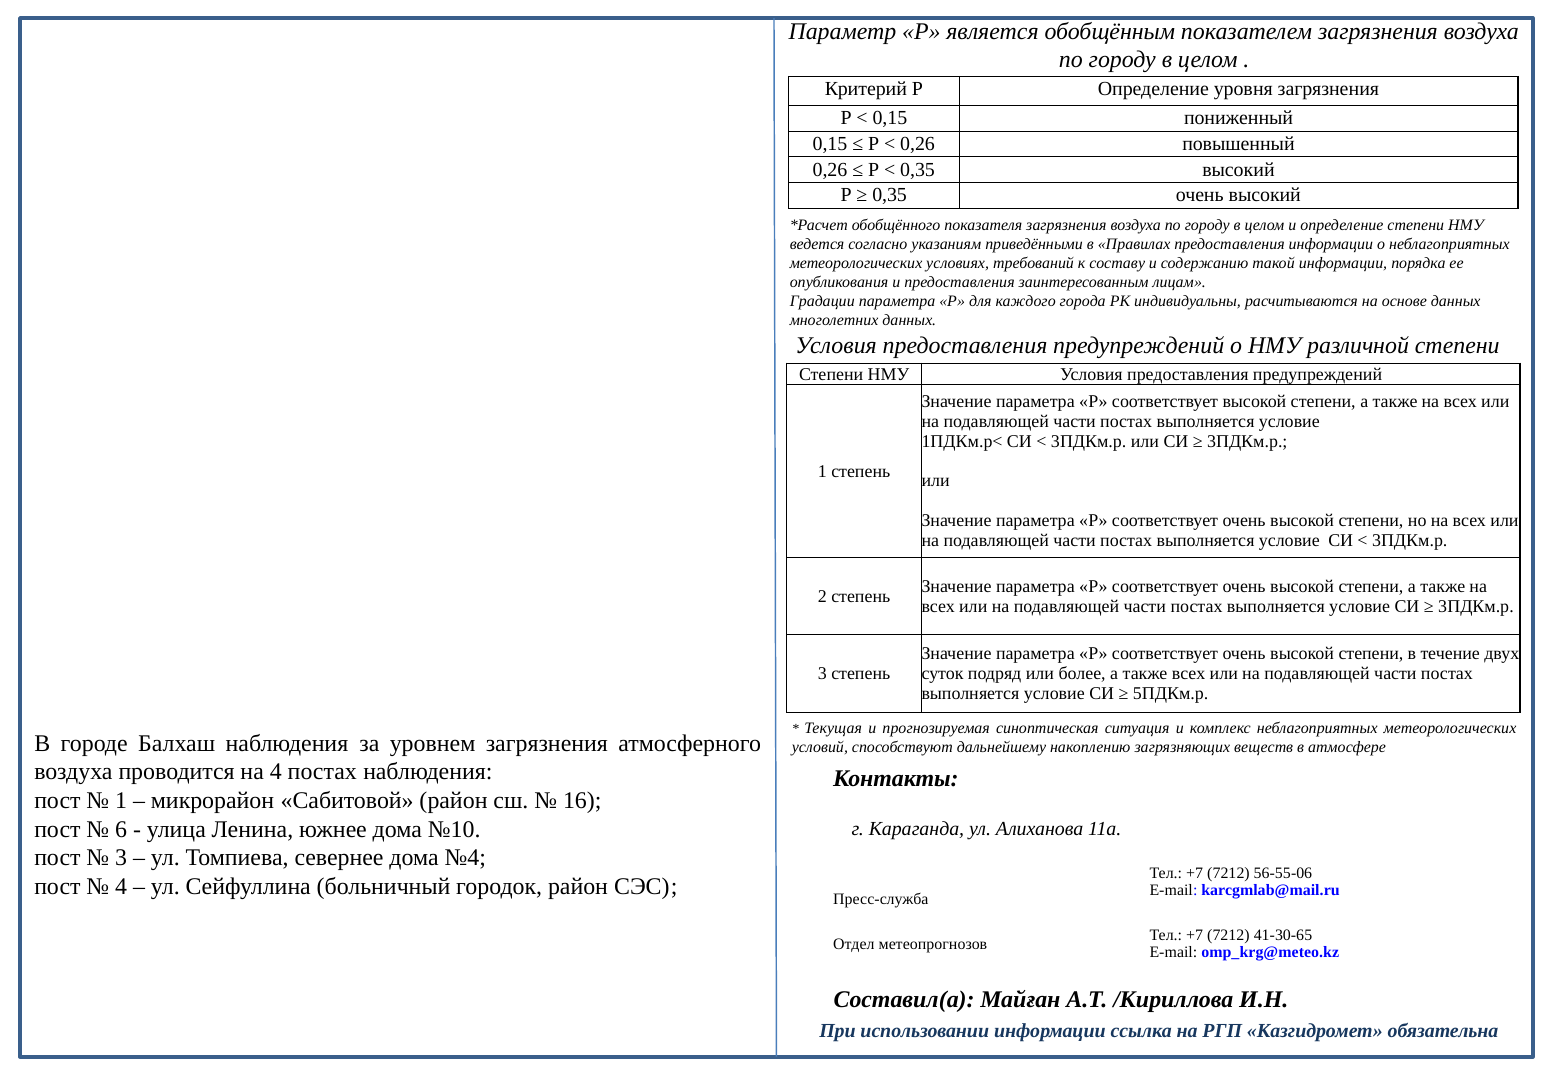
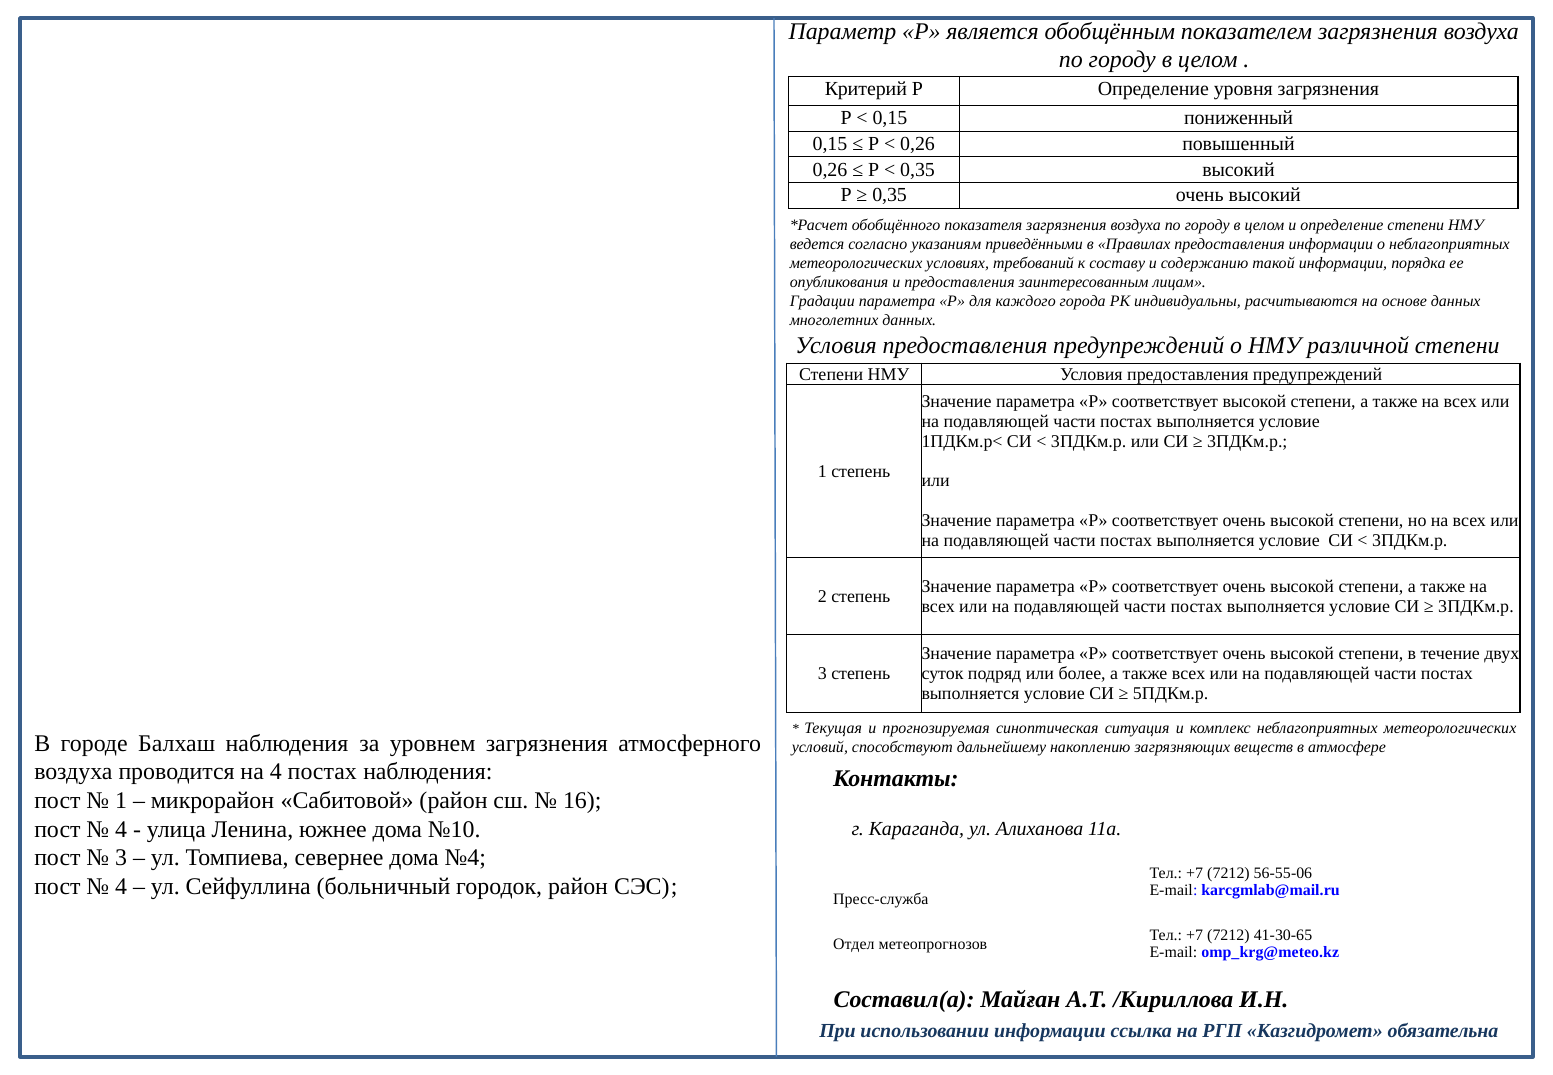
6 at (121, 829): 6 -> 4
